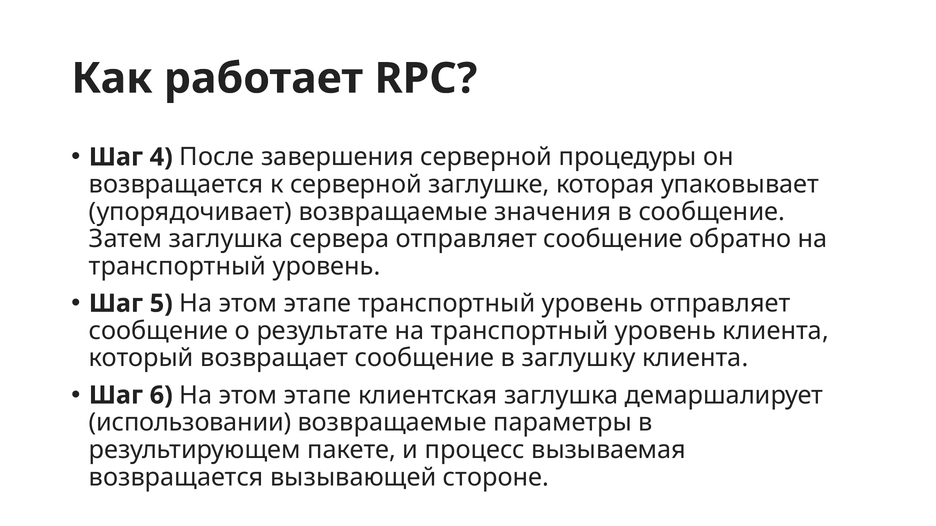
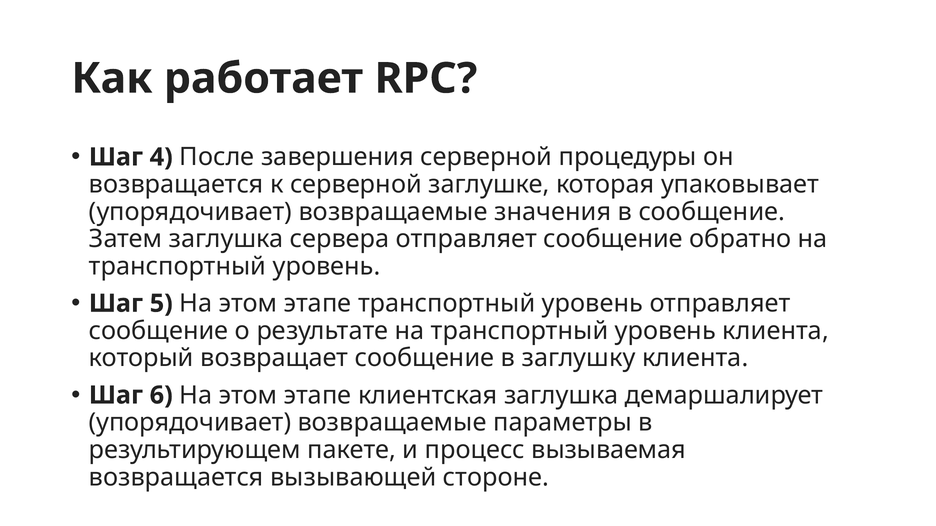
использовании at (190, 423): использовании -> упорядочивает
